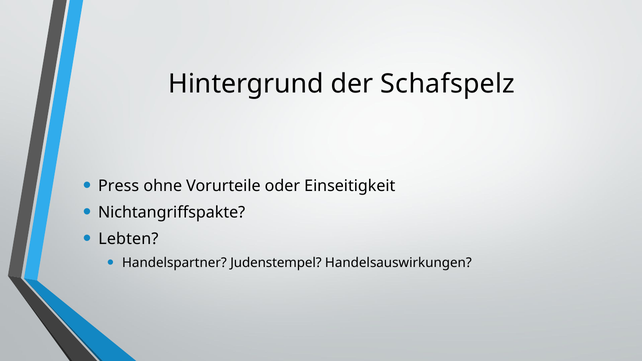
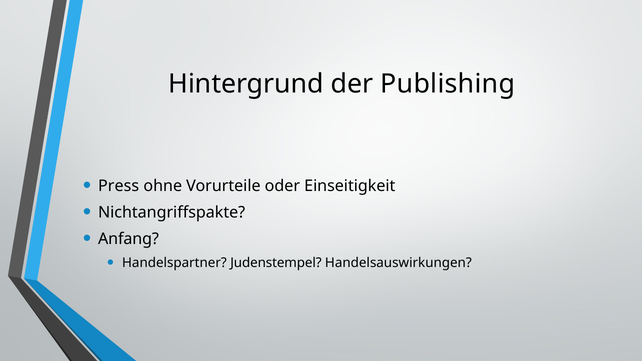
Schafspelz: Schafspelz -> Publishing
Lebten: Lebten -> Anfang
